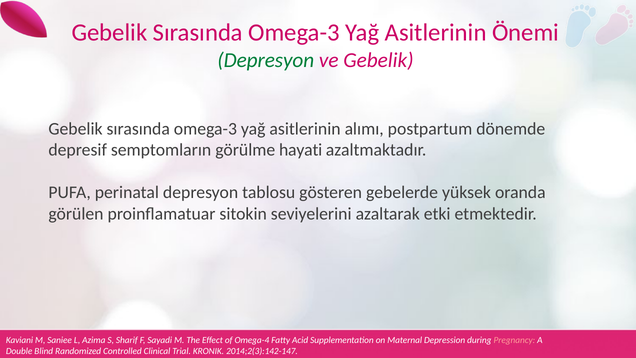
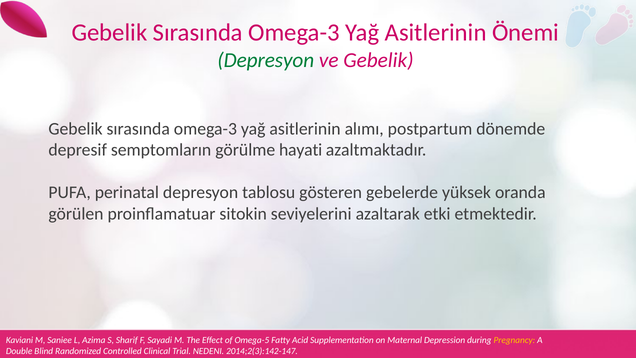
Omega-4: Omega-4 -> Omega-5
Pregnancy colour: pink -> yellow
KRONIK: KRONIK -> NEDENI
